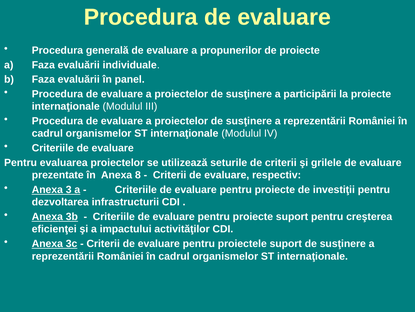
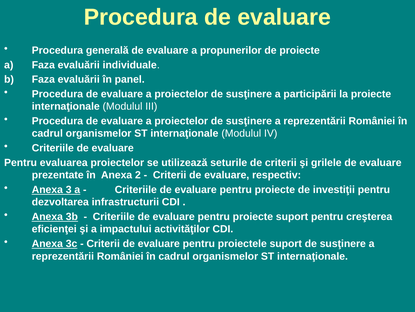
8: 8 -> 2
